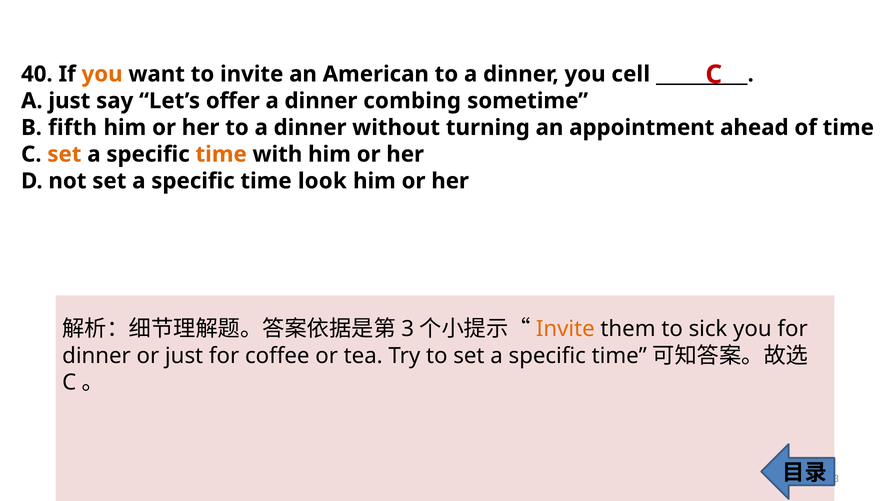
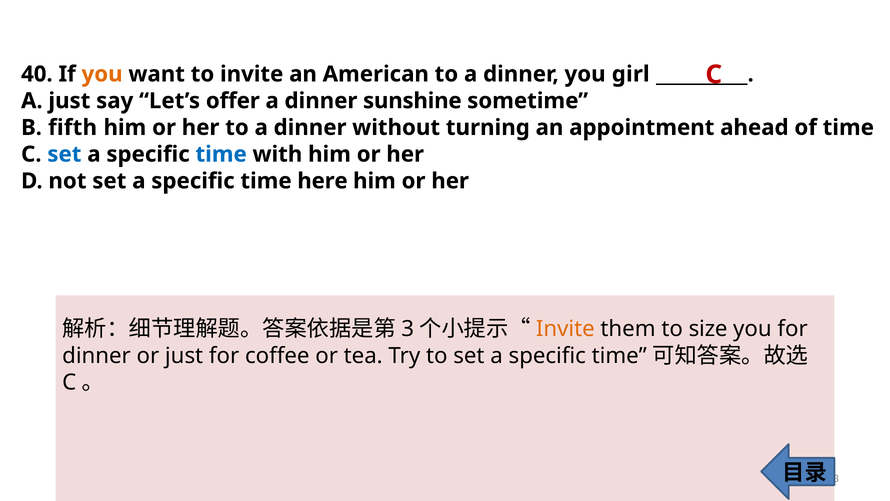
cell: cell -> girl
combing: combing -> sunshine
set at (64, 154) colour: orange -> blue
time at (221, 154) colour: orange -> blue
look: look -> here
sick: sick -> size
